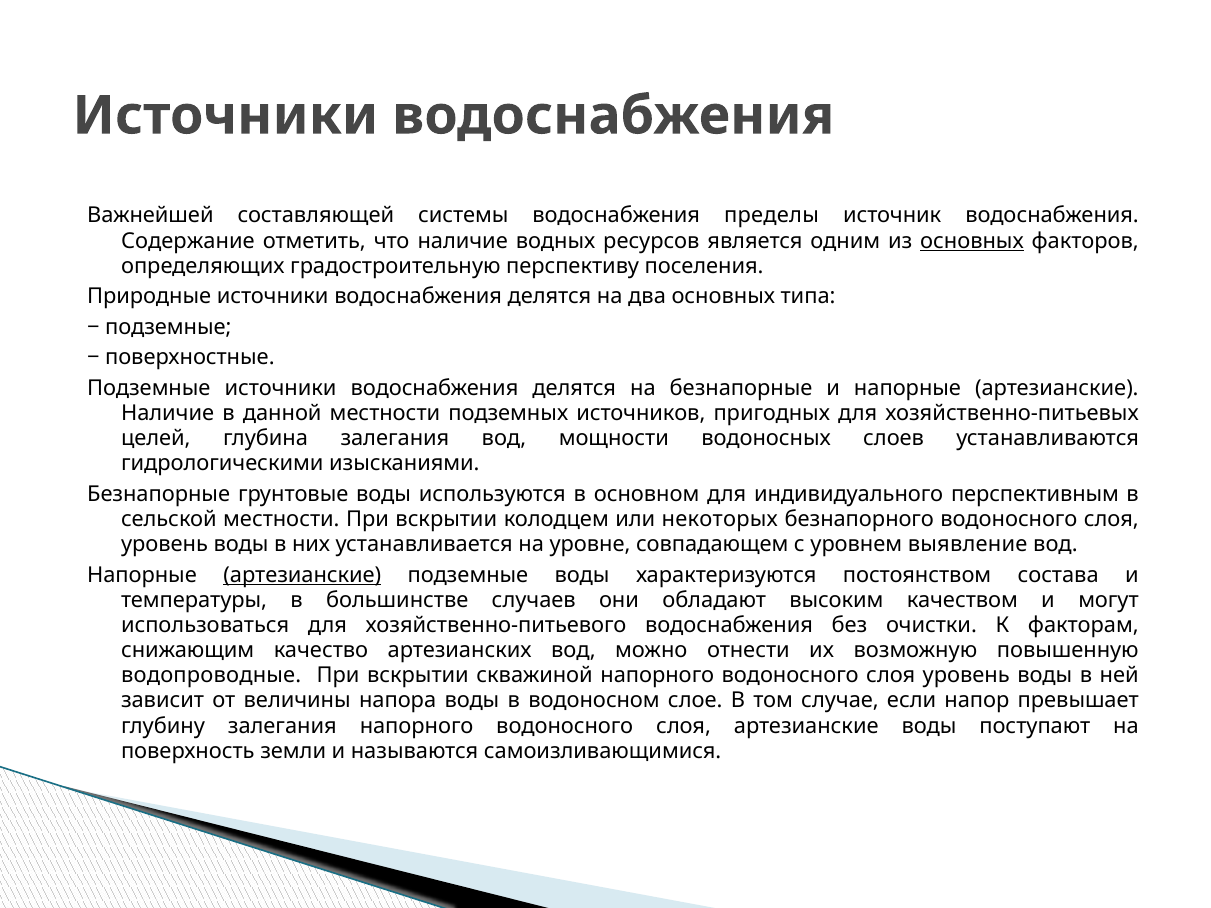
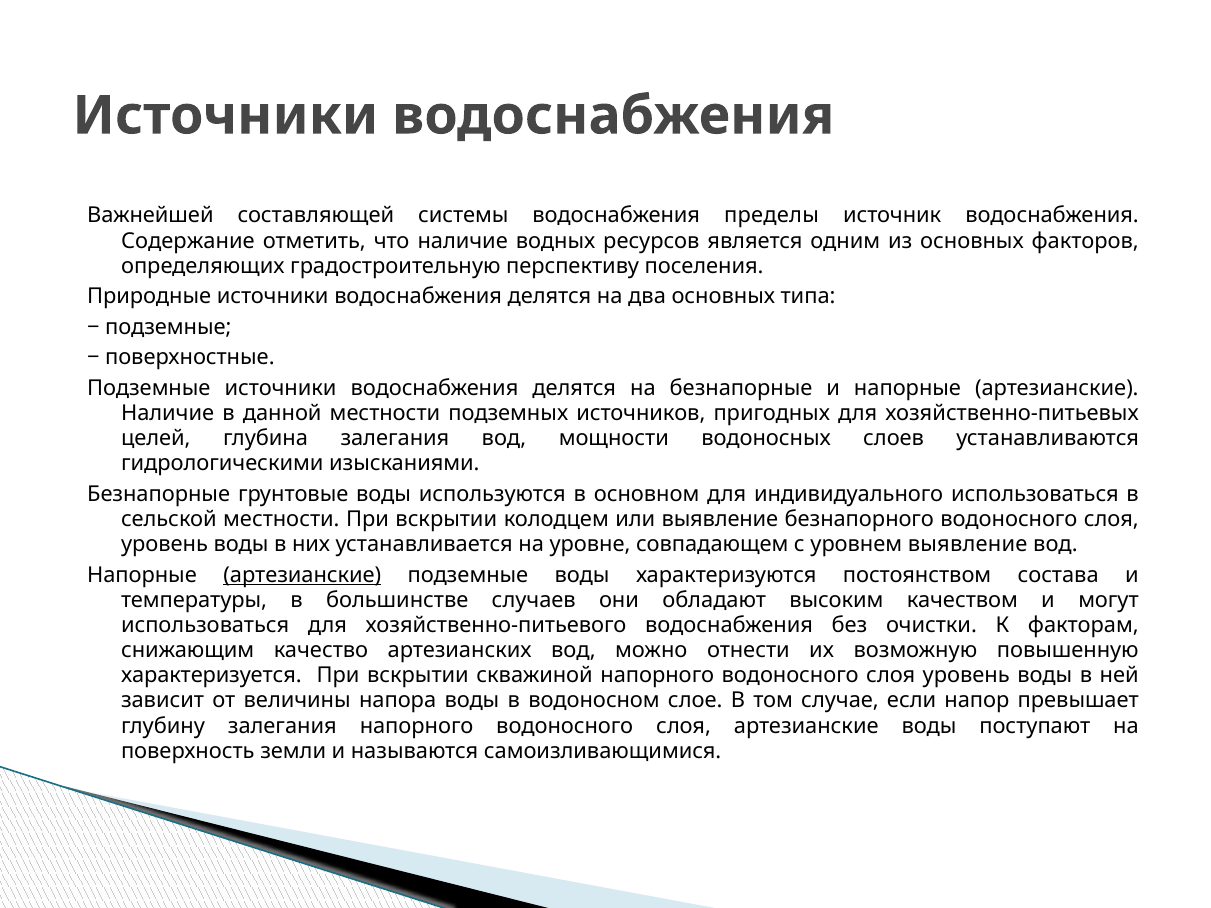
основных at (972, 241) underline: present -> none
индивидуального перспективным: перспективным -> использоваться
или некоторых: некоторых -> выявление
водопроводные: водопроводные -> характеризуется
